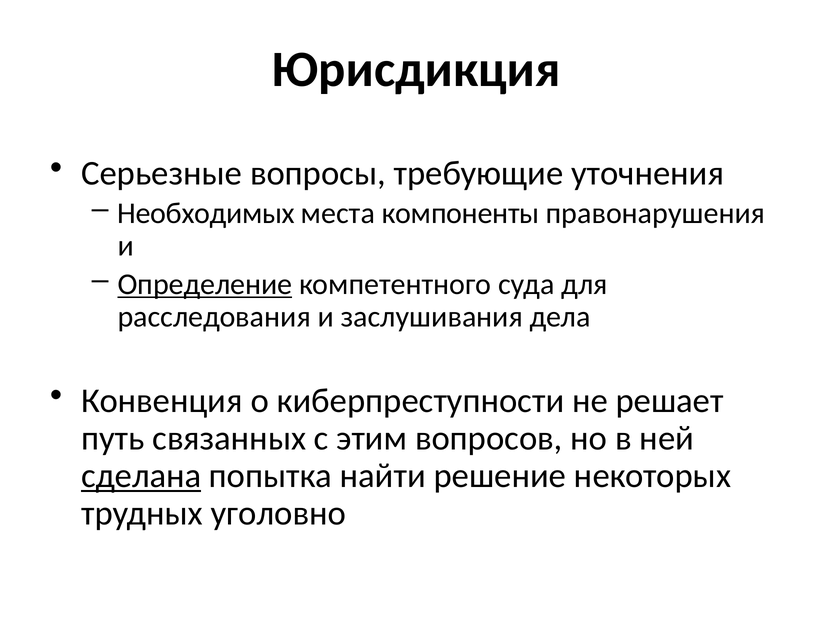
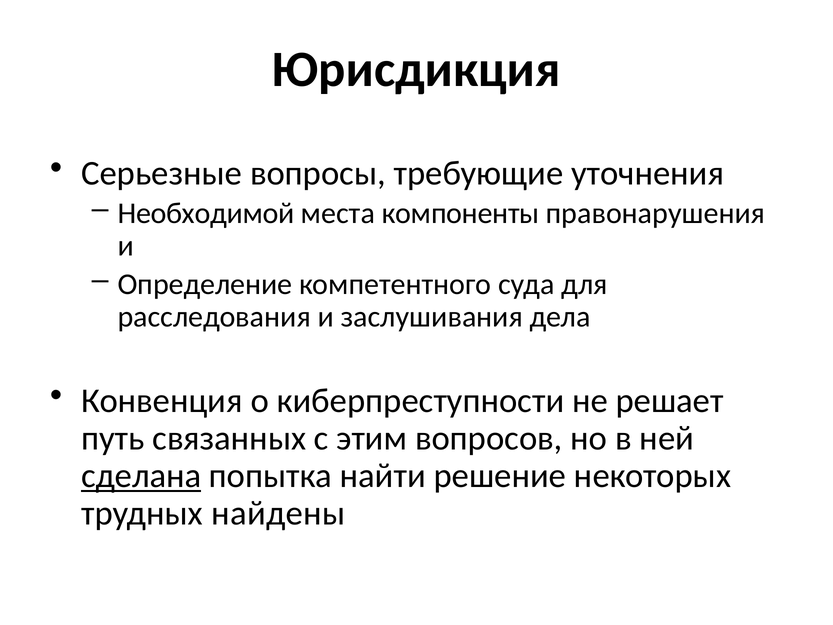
Необходимых: Необходимых -> Необходимой
Определение underline: present -> none
уголовно: уголовно -> найдены
